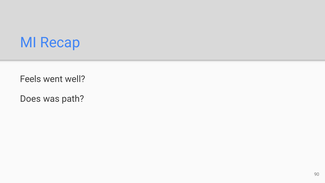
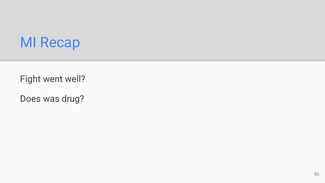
Feels: Feels -> Fight
path: path -> drug
